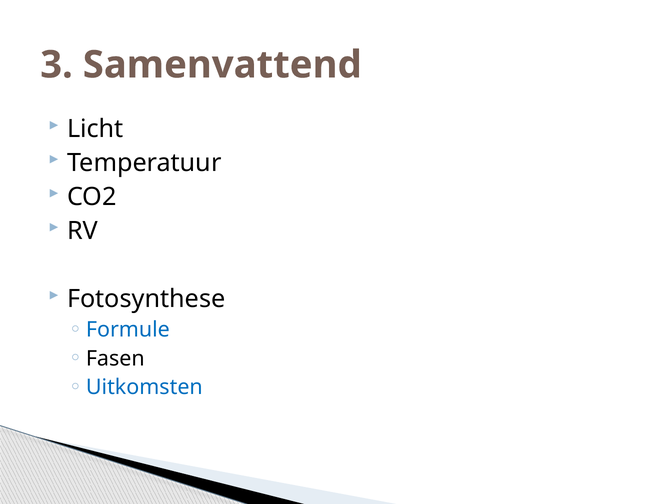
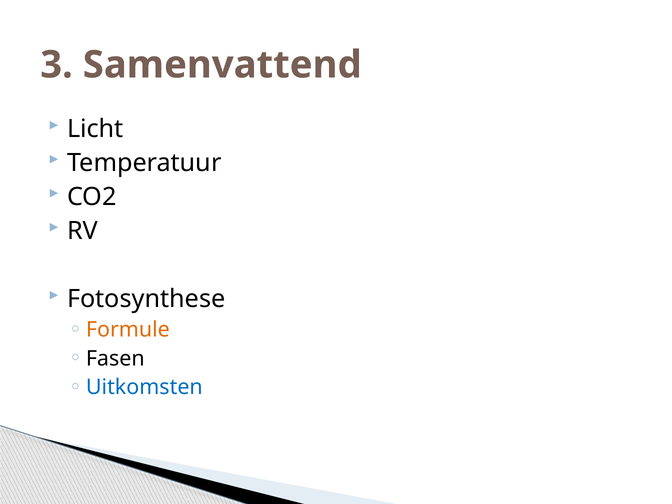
Formule colour: blue -> orange
